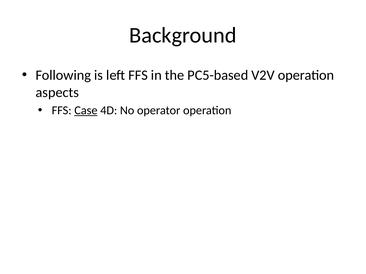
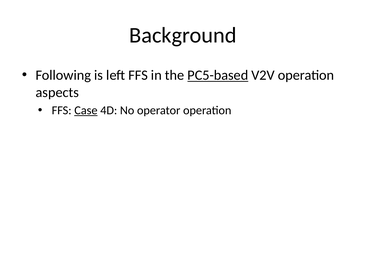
PC5-based underline: none -> present
